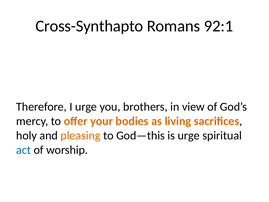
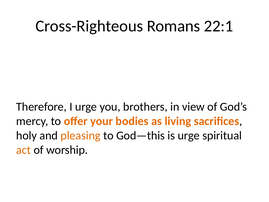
Cross-Synthapto: Cross-Synthapto -> Cross-Righteous
92:1: 92:1 -> 22:1
act colour: blue -> orange
